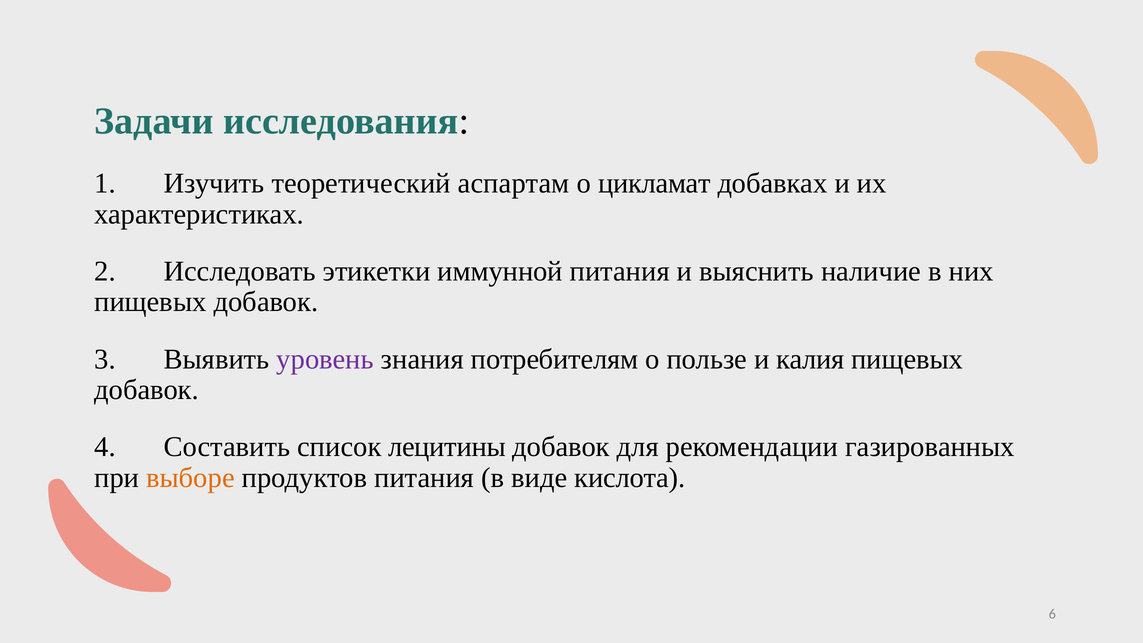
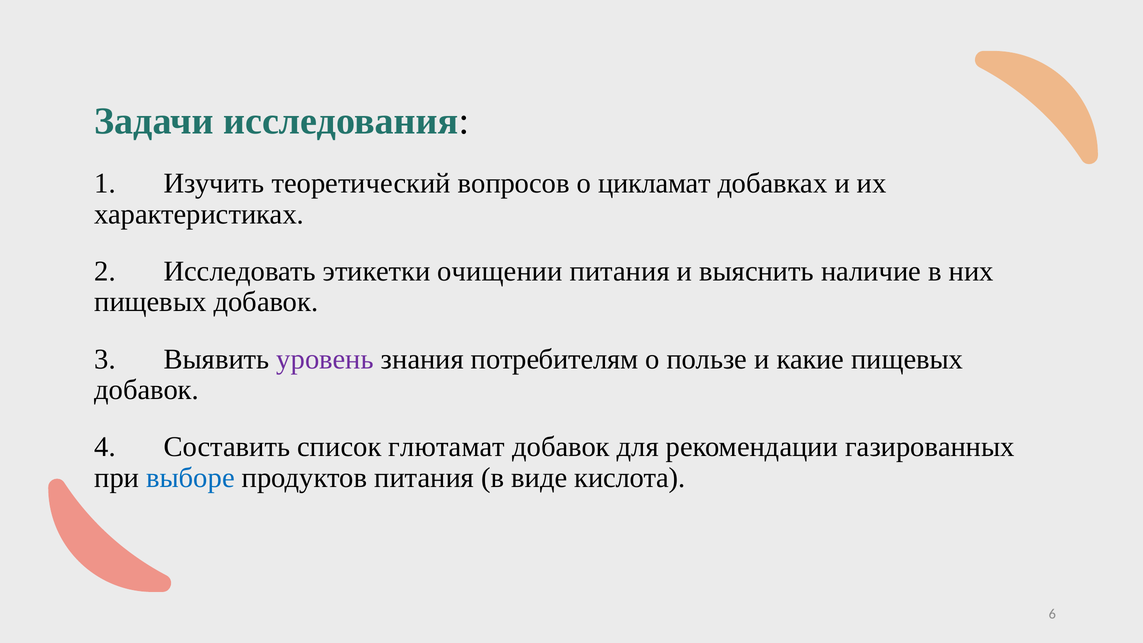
аспартам: аспартам -> вопросов
иммунной: иммунной -> очищении
калия: калия -> какие
лецитины: лецитины -> глютамат
выборе colour: orange -> blue
